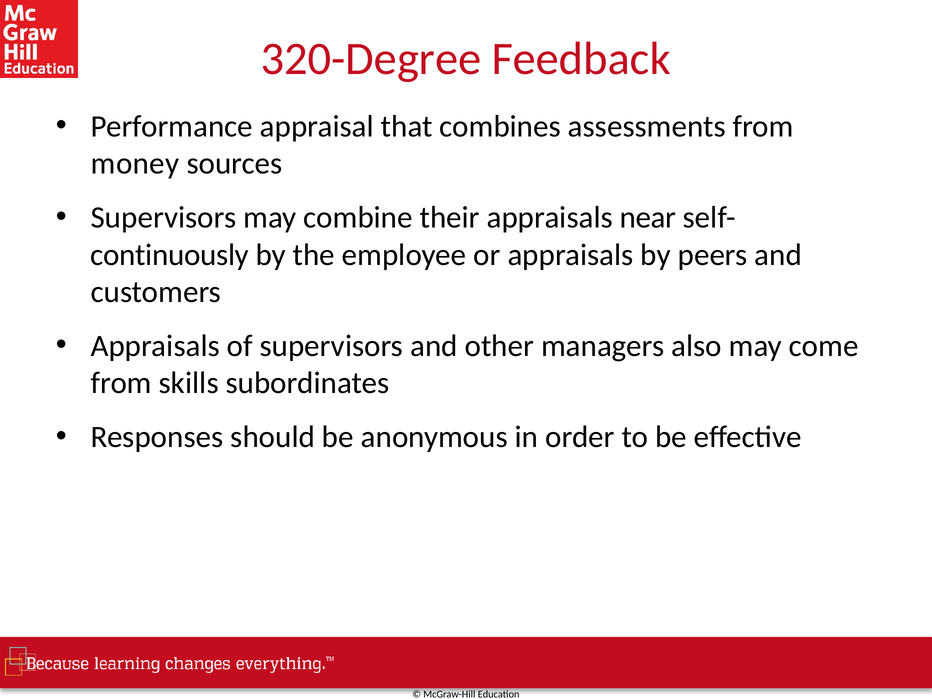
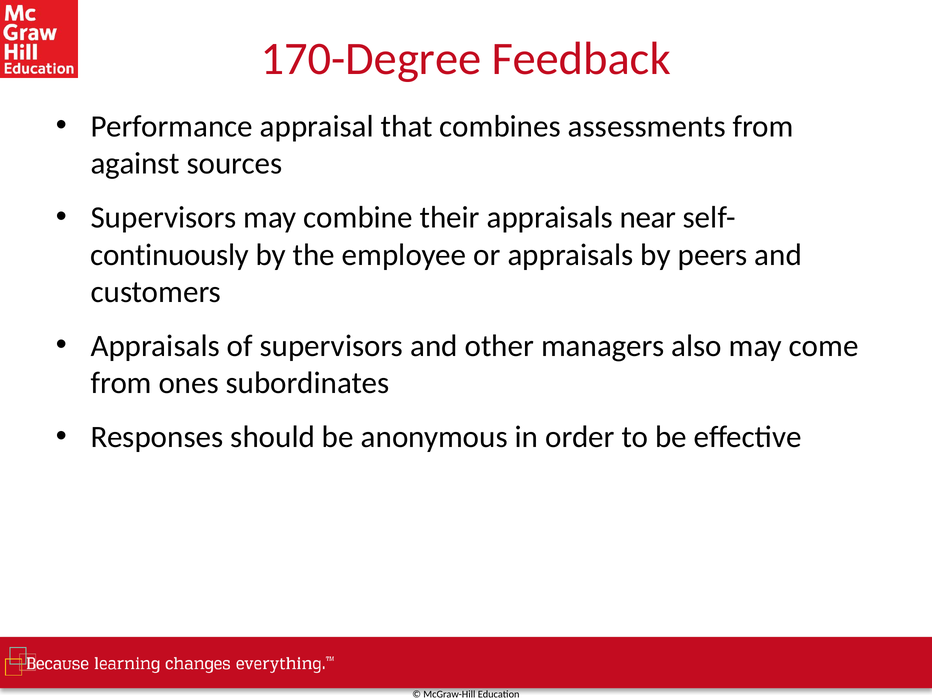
320-Degree: 320-Degree -> 170-Degree
money: money -> against
skills: skills -> ones
